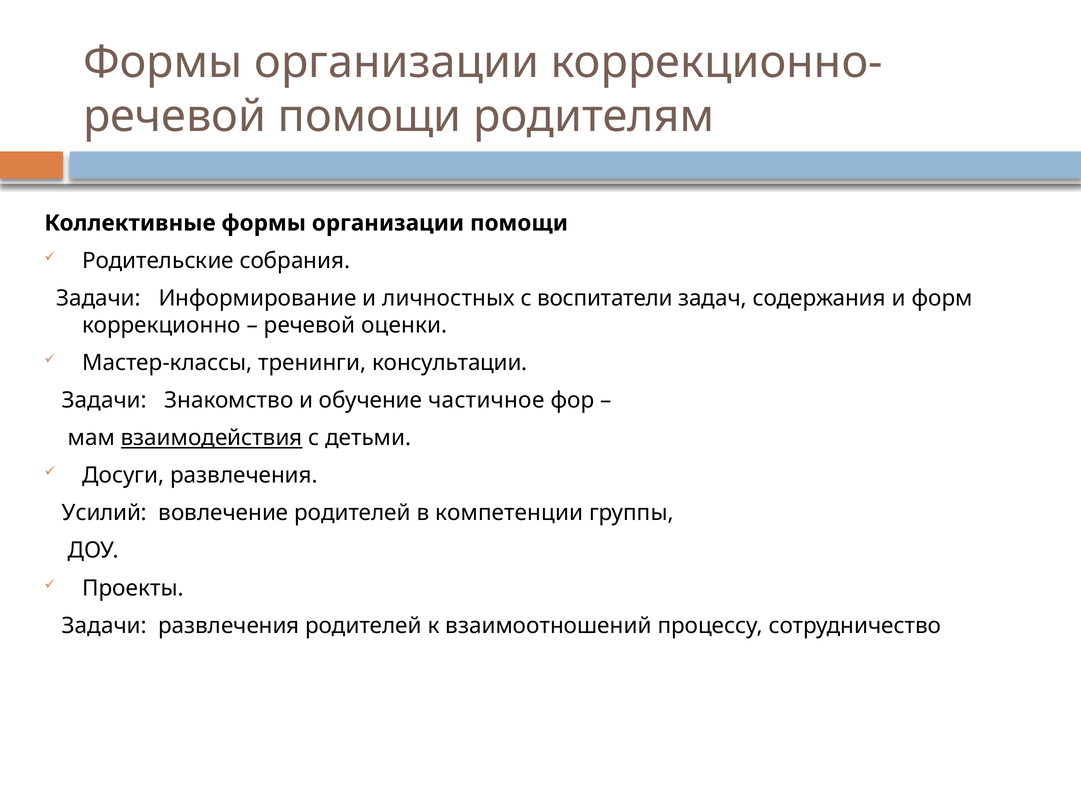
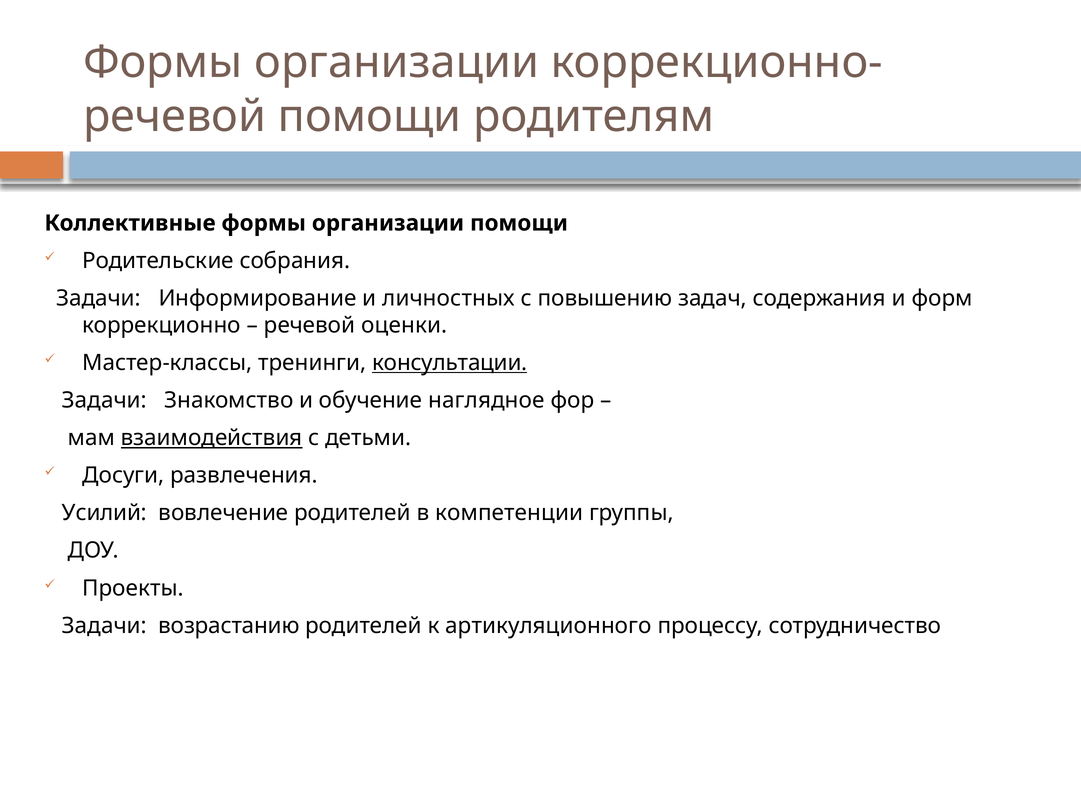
воспитатели: воспитатели -> повышению
консультации underline: none -> present
частичное: частичное -> наглядное
Задачи развлечения: развлечения -> возрастанию
взаимоотношений: взаимоотношений -> артикуляционного
